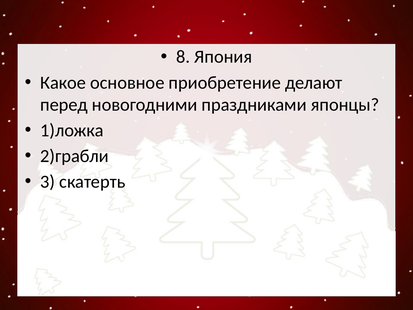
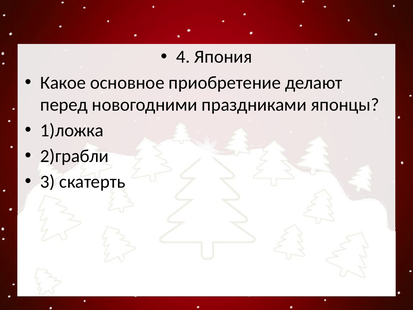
8: 8 -> 4
